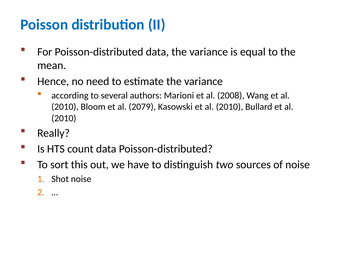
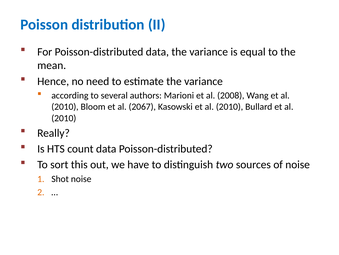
2079: 2079 -> 2067
